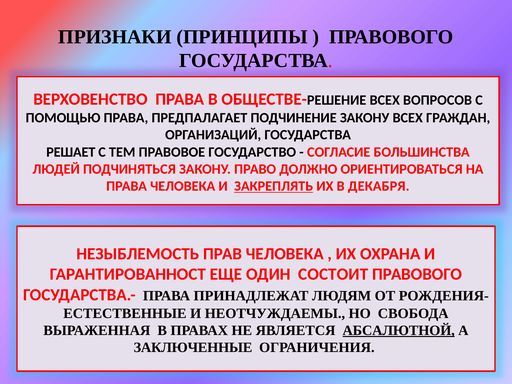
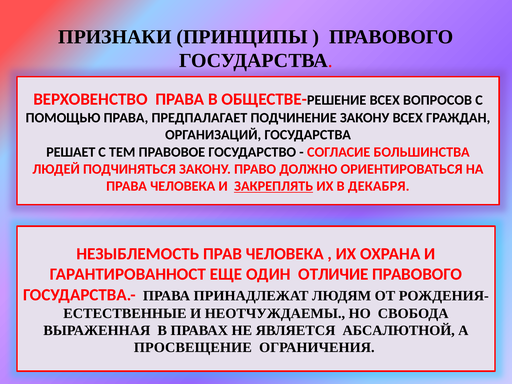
СОСТОИТ: СОСТОИТ -> ОТЛИЧИЕ
АБСАЛЮТНОЙ underline: present -> none
ЗАКЛЮЧЕННЫЕ: ЗАКЛЮЧЕННЫЕ -> ПРОСВЕЩЕНИЕ
